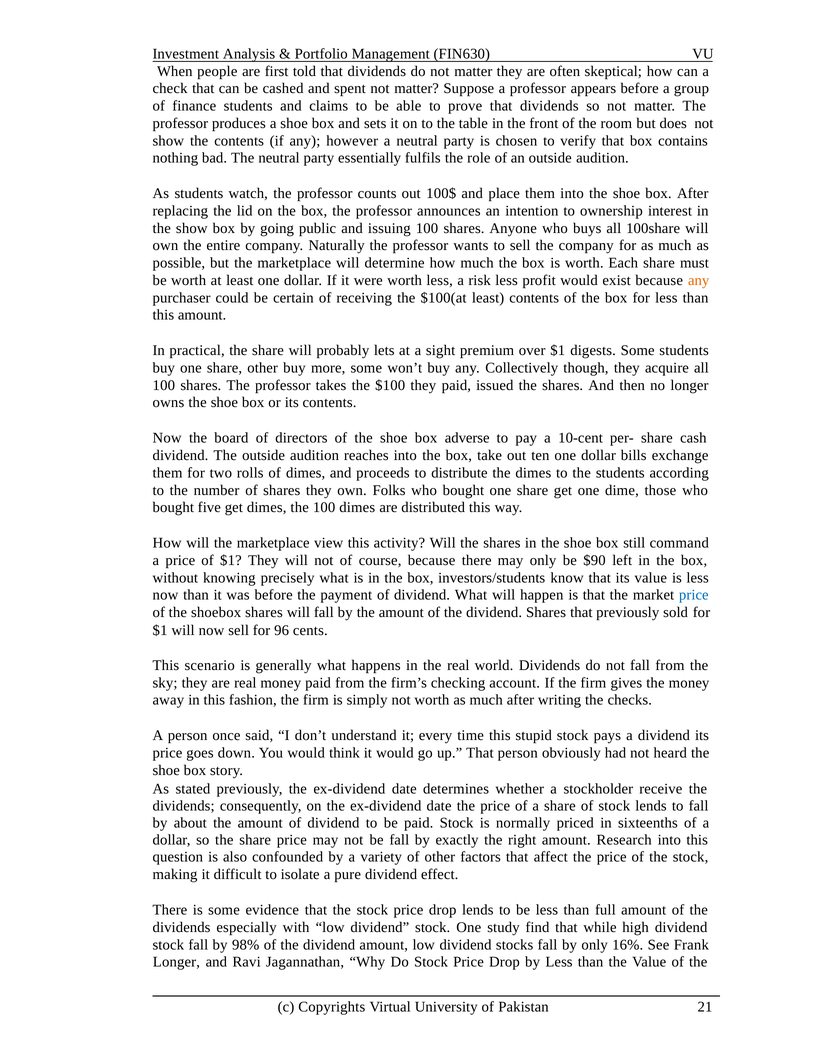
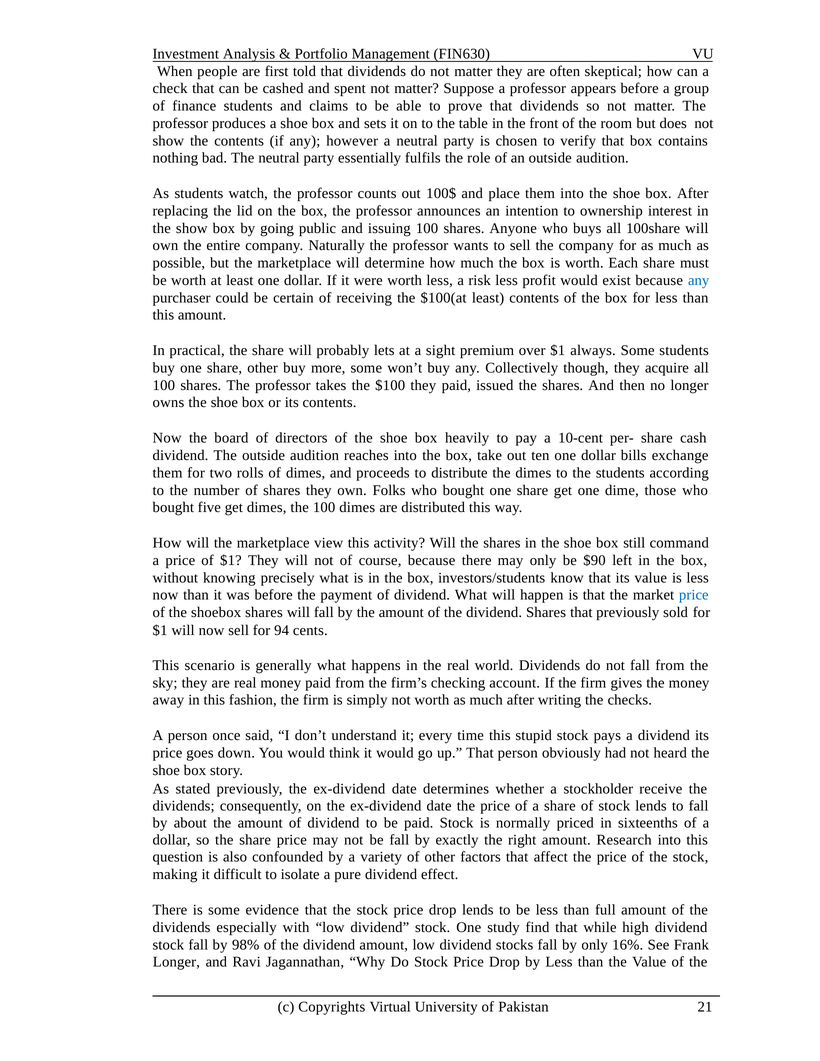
any at (699, 280) colour: orange -> blue
digests: digests -> always
adverse: adverse -> heavily
96: 96 -> 94
